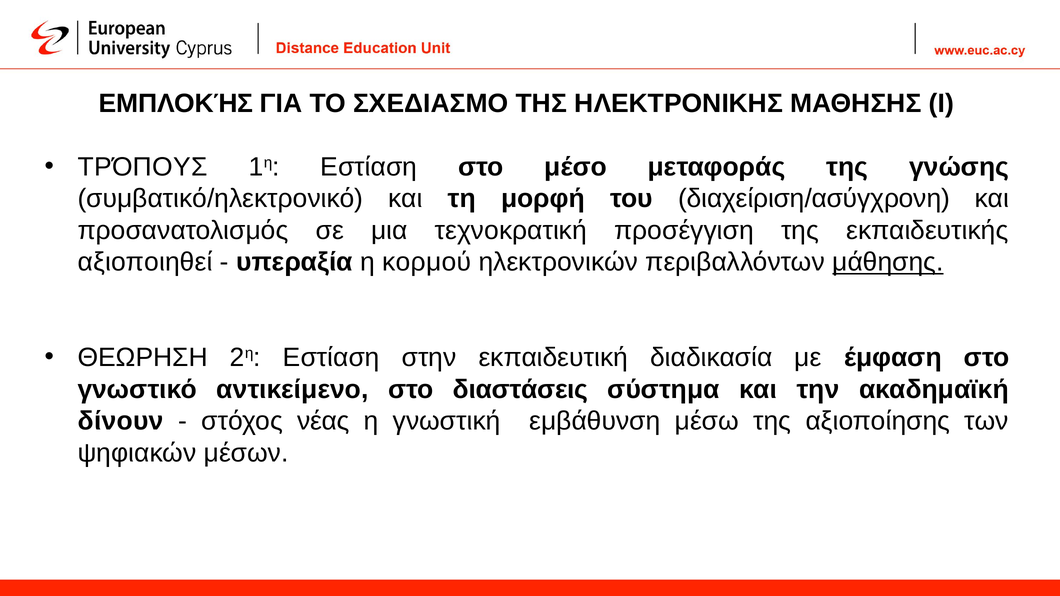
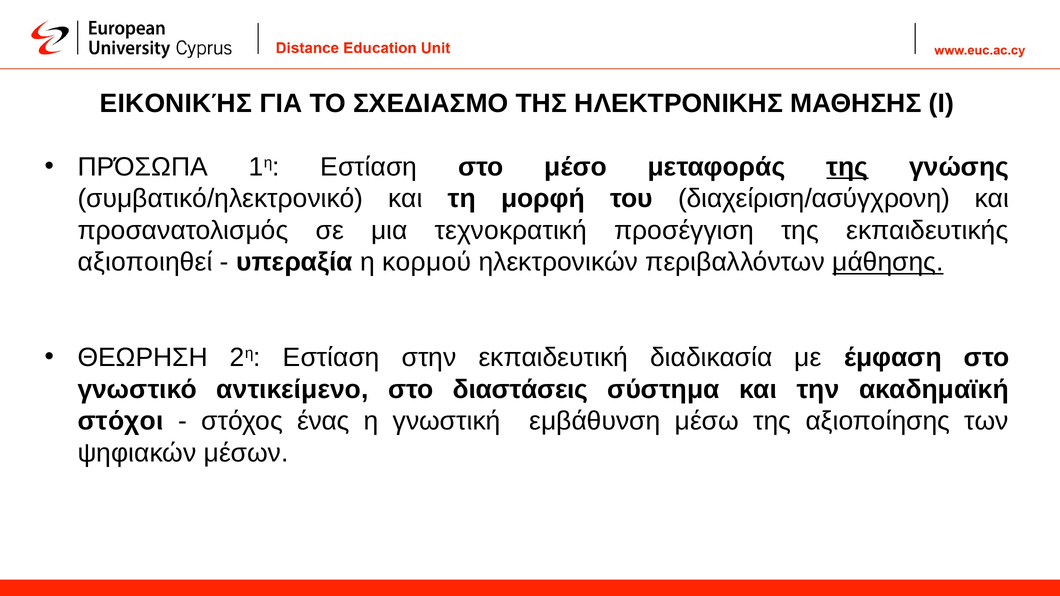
ΕΜΠΛΟΚΉΣ: ΕΜΠΛΟΚΉΣ -> ΕΙΚΟΝΙΚΉΣ
ΤΡΌΠΟΥΣ: ΤΡΌΠΟΥΣ -> ΠΡΌΣΩΠΑ
της at (847, 167) underline: none -> present
δίνουν: δίνουν -> στόχοι
νέας: νέας -> ένας
